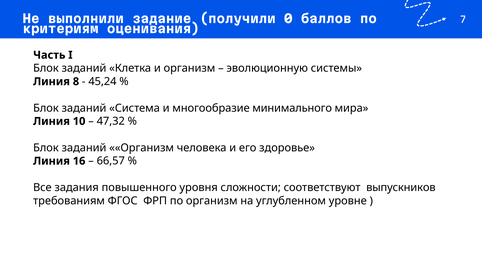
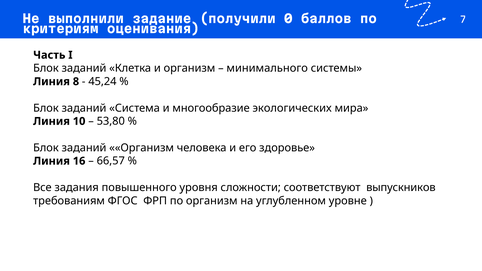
эволюционную: эволюционную -> минимального
минимального: минимального -> экологических
47,32: 47,32 -> 53,80
